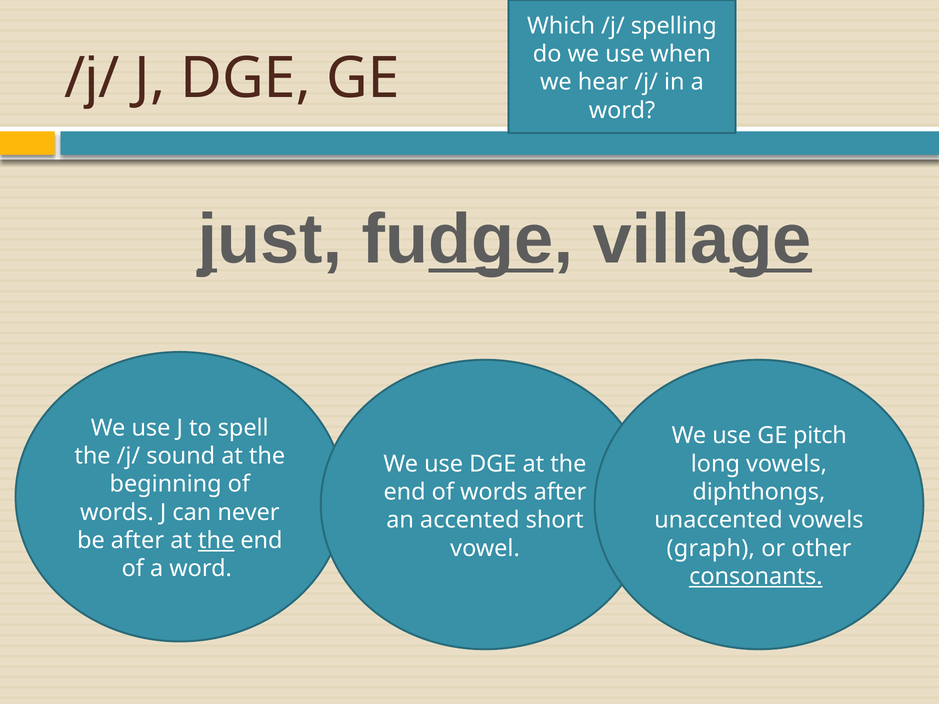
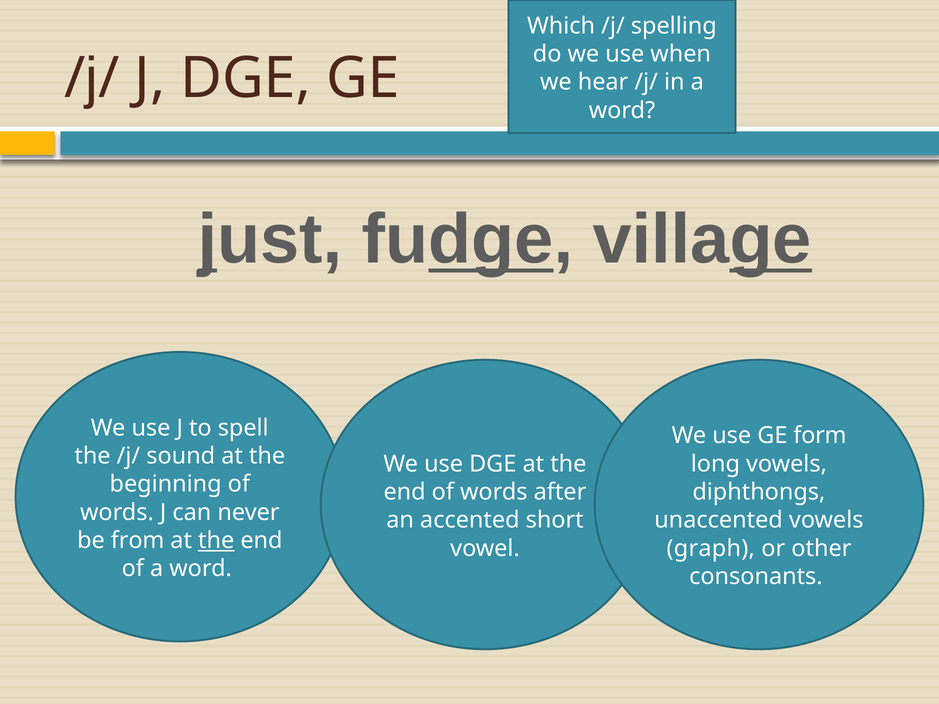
pitch: pitch -> form
be after: after -> from
consonants underline: present -> none
